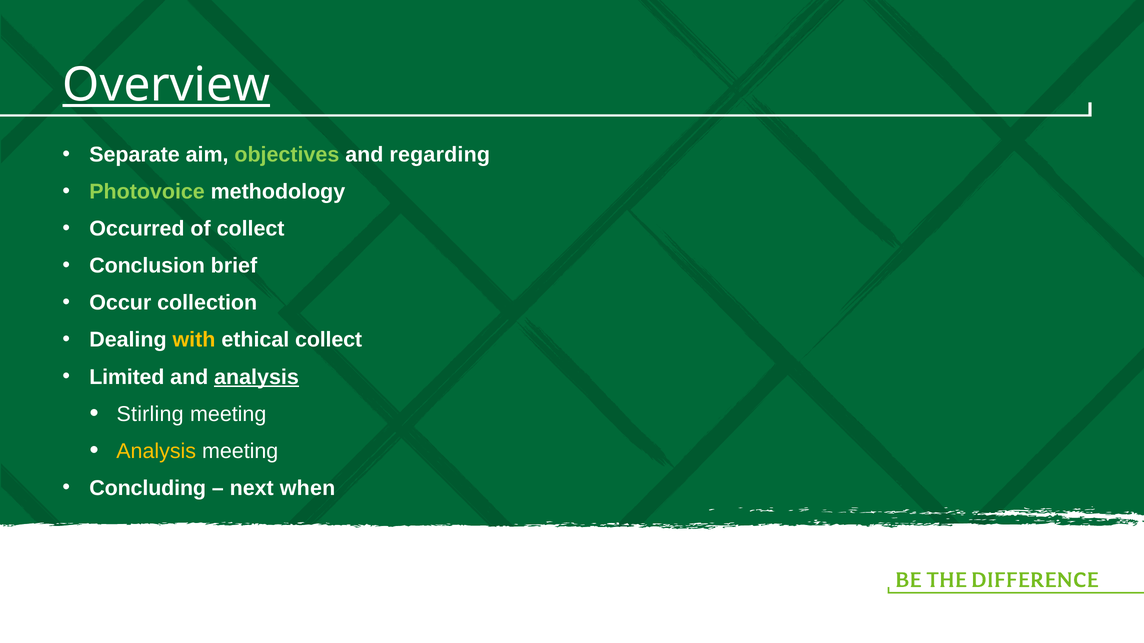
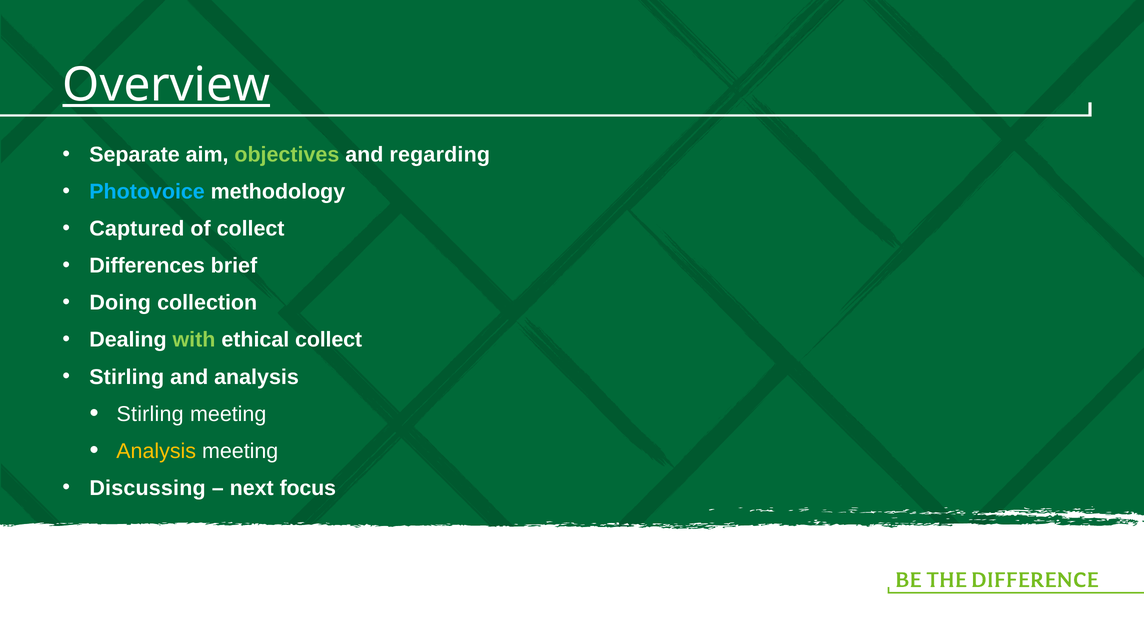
Photovoice colour: light green -> light blue
Occurred: Occurred -> Captured
Conclusion: Conclusion -> Differences
Occur: Occur -> Doing
with colour: yellow -> light green
Limited at (127, 377): Limited -> Stirling
analysis at (256, 377) underline: present -> none
Concluding: Concluding -> Discussing
when: when -> focus
